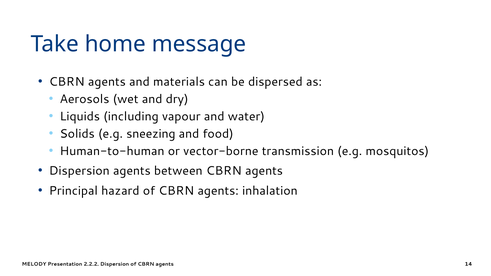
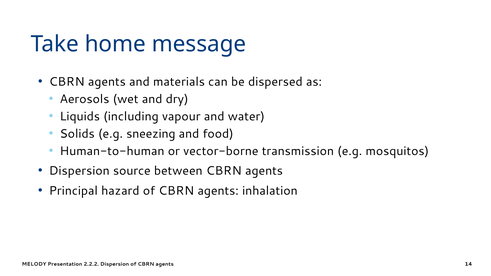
Dispersion agents: agents -> source
